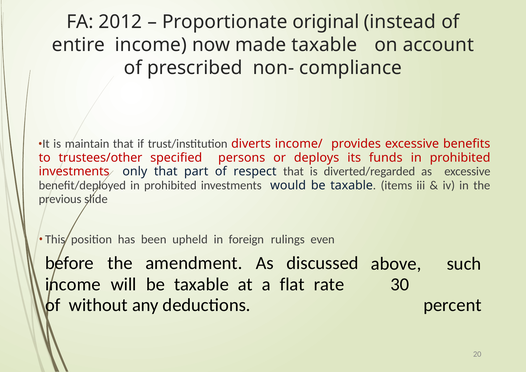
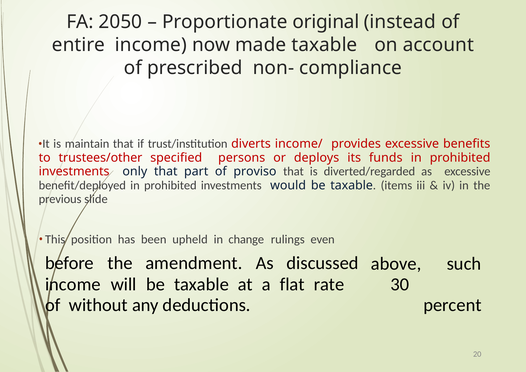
2012: 2012 -> 2050
respect: respect -> proviso
foreign: foreign -> change
